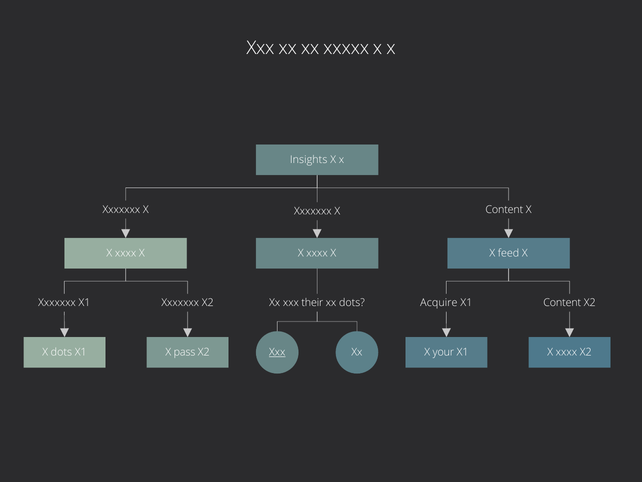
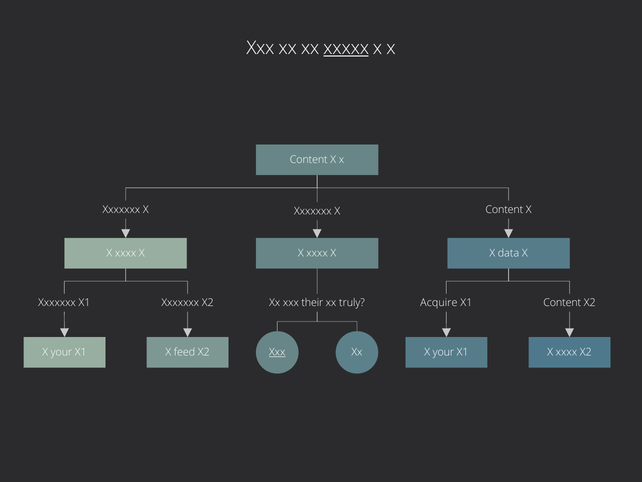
xxxxx underline: none -> present
Insights at (309, 160): Insights -> Content
feed: feed -> data
xx dots: dots -> truly
dots at (61, 352): dots -> your
pass: pass -> feed
